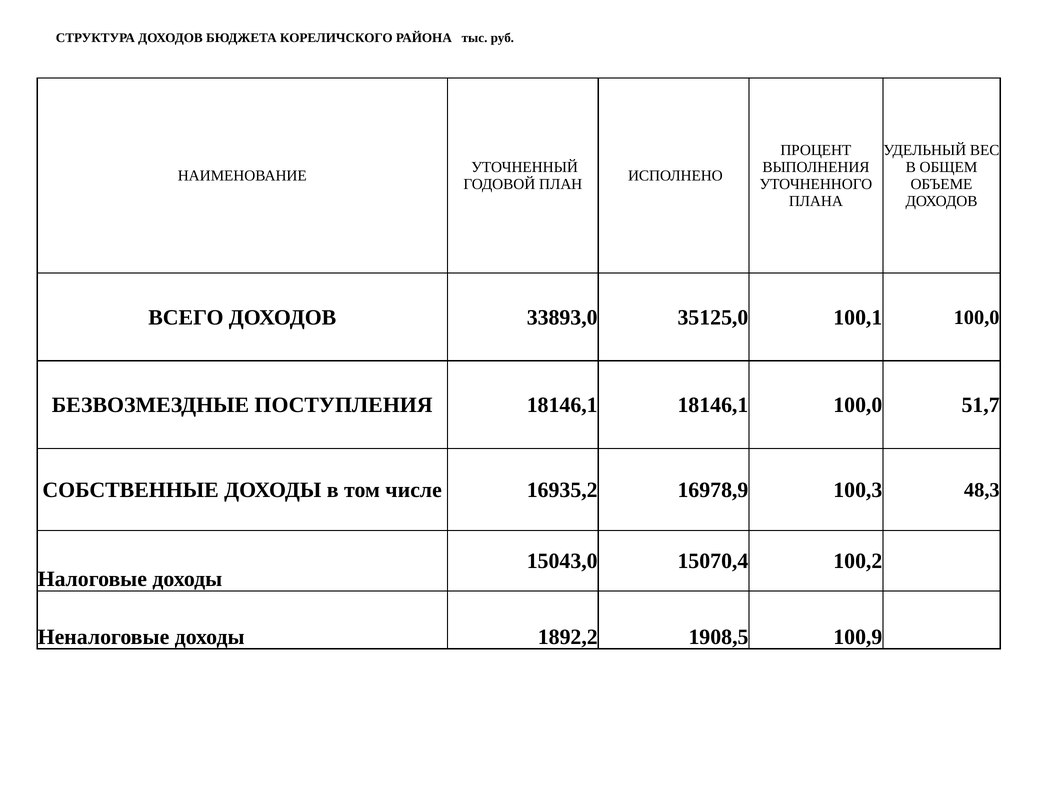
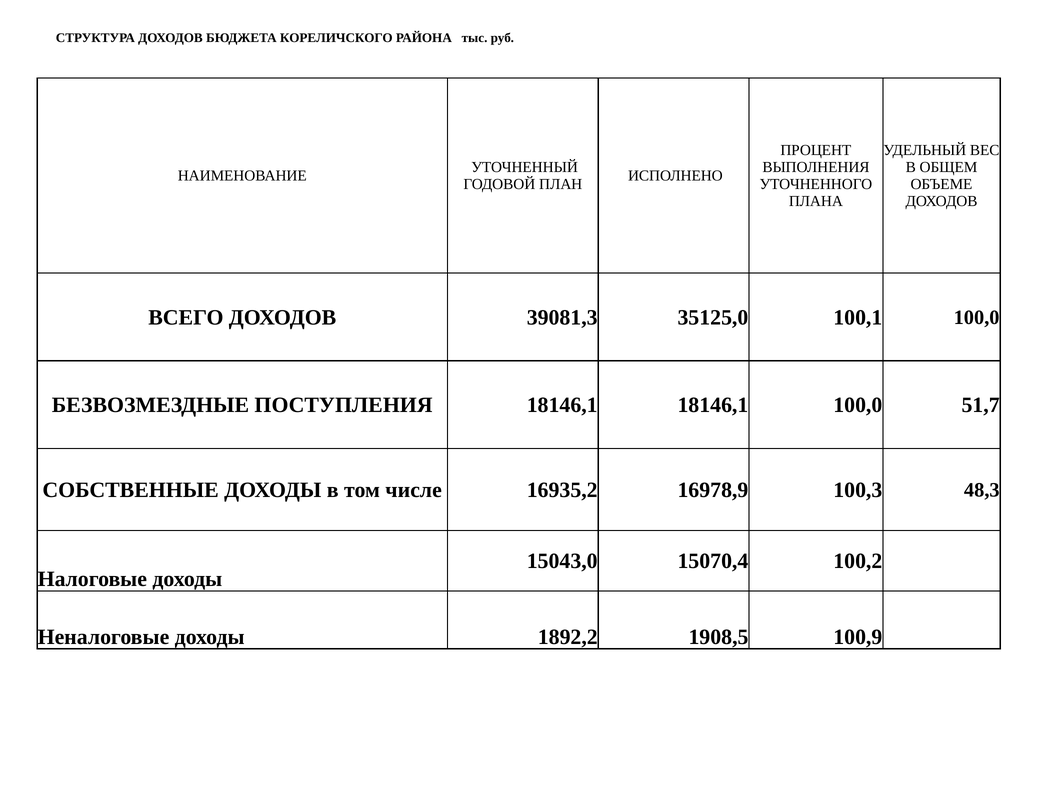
33893,0: 33893,0 -> 39081,3
